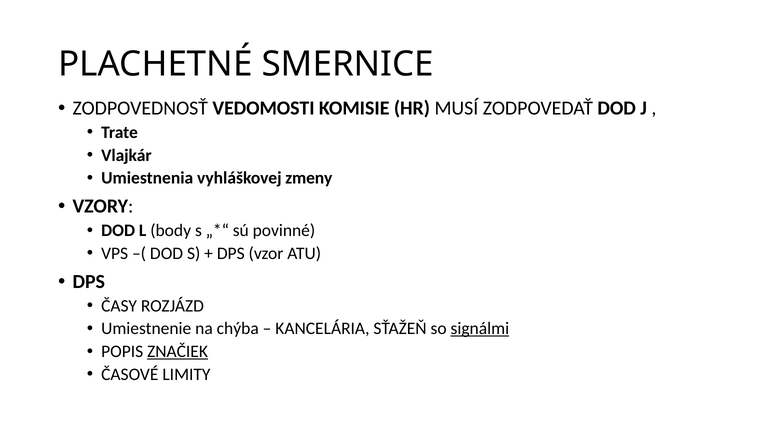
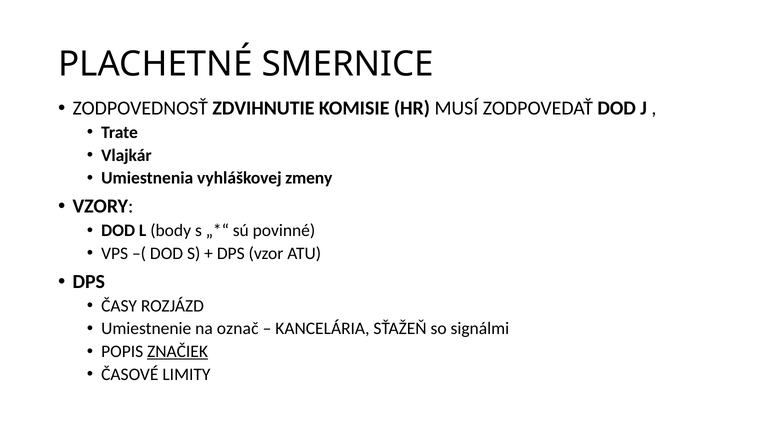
VEDOMOSTI: VEDOMOSTI -> ZDVIHNUTIE
chýba: chýba -> označ
signálmi underline: present -> none
